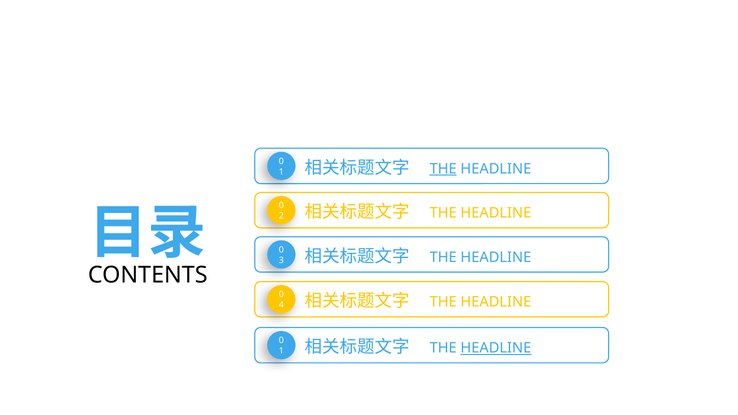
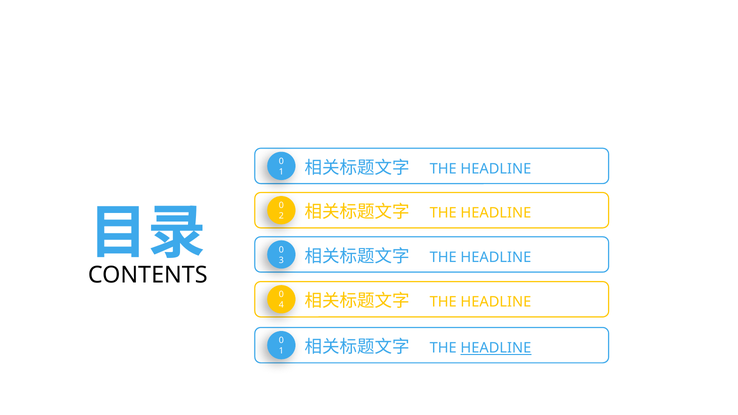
THE at (443, 169) underline: present -> none
